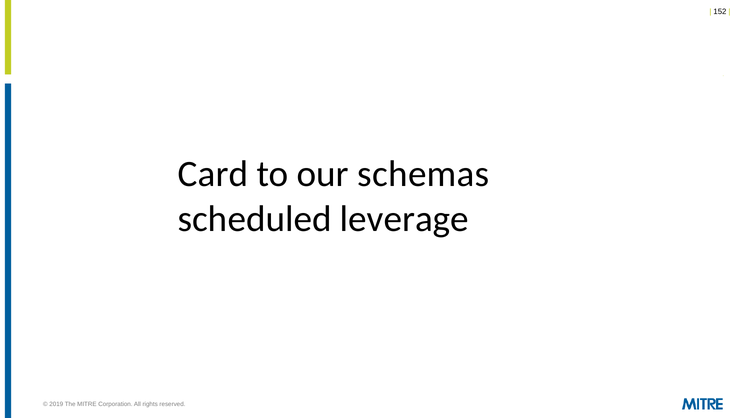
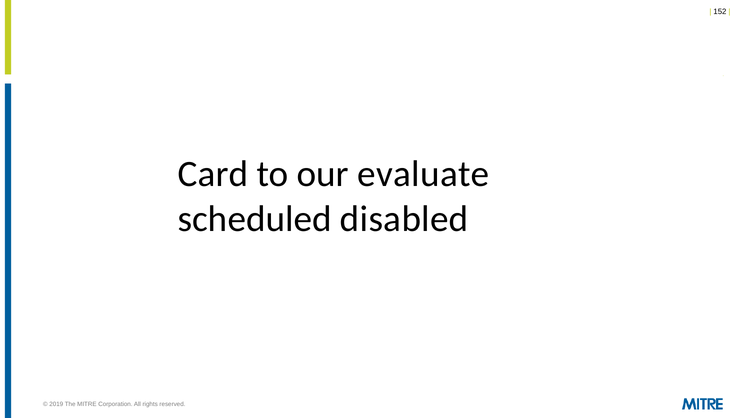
schemas: schemas -> evaluate
leverage: leverage -> disabled
